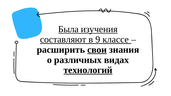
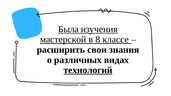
составляют: составляют -> мастерской
9: 9 -> 8
свои underline: present -> none
